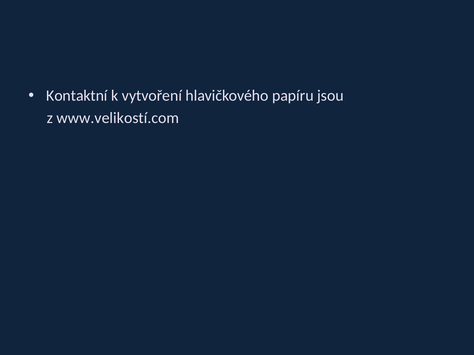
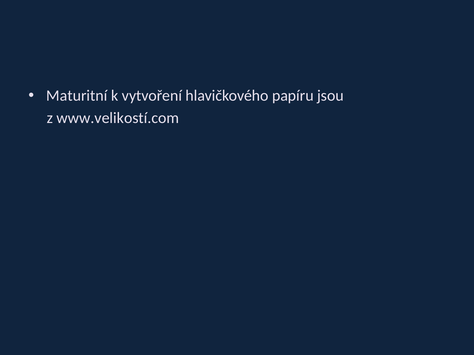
Kontaktní: Kontaktní -> Maturitní
